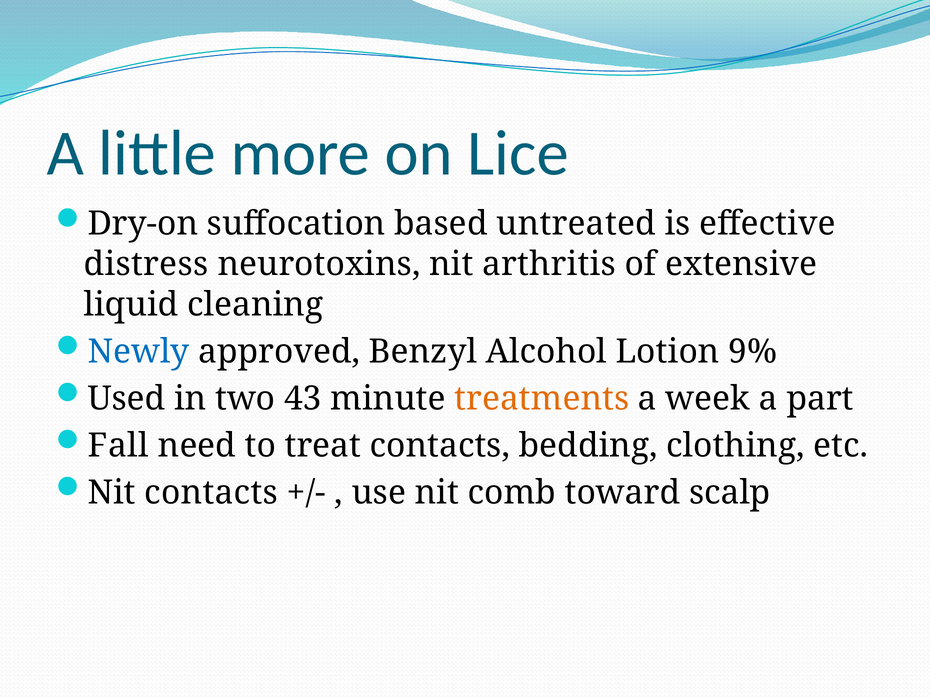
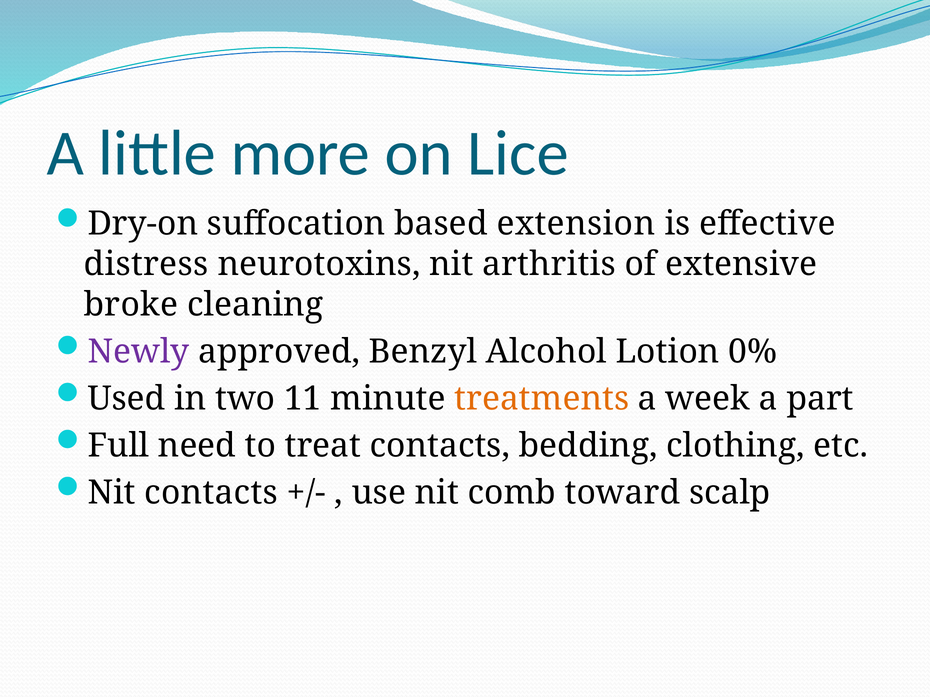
untreated: untreated -> extension
liquid: liquid -> broke
Newly colour: blue -> purple
9%: 9% -> 0%
43: 43 -> 11
Fall: Fall -> Full
